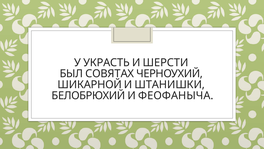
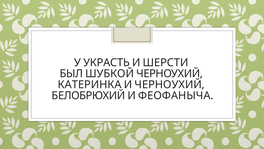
СОВЯТАХ: СОВЯТАХ -> ШУБКОЙ
ШИКАРНОЙ: ШИКАРНОЙ -> КАТЕРИНКА
И ШТАНИШКИ: ШТАНИШКИ -> ЧЕРНОУХИЙ
